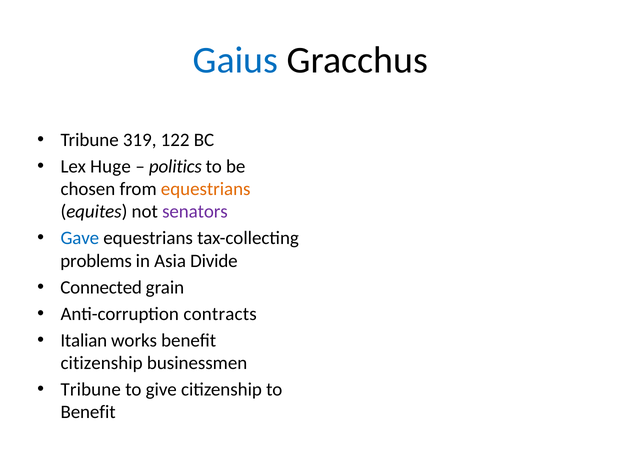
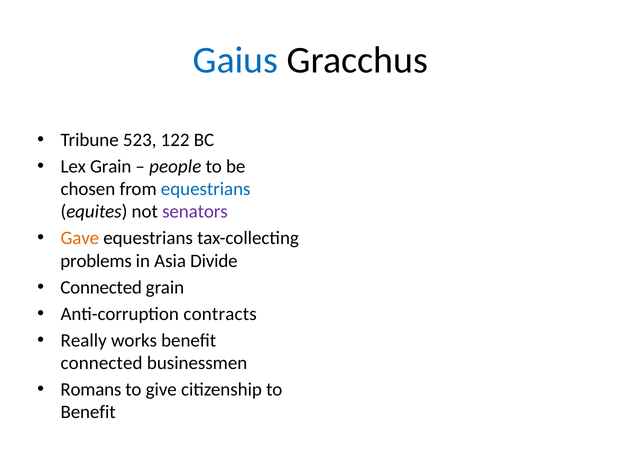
319: 319 -> 523
Lex Huge: Huge -> Grain
politics: politics -> people
equestrians at (206, 189) colour: orange -> blue
Gave colour: blue -> orange
Italian: Italian -> Really
citizenship at (102, 364): citizenship -> connected
Tribune at (91, 390): Tribune -> Romans
